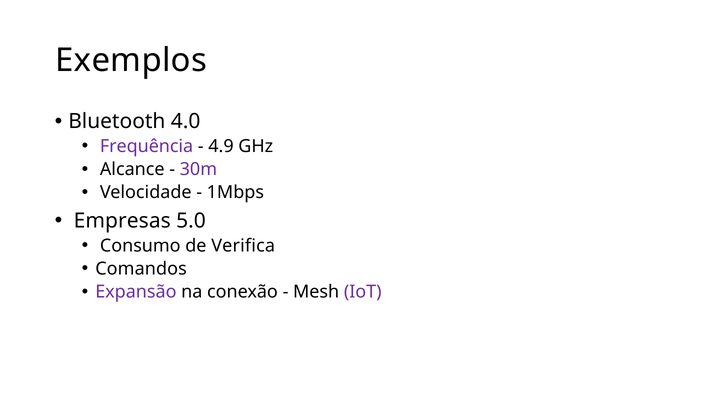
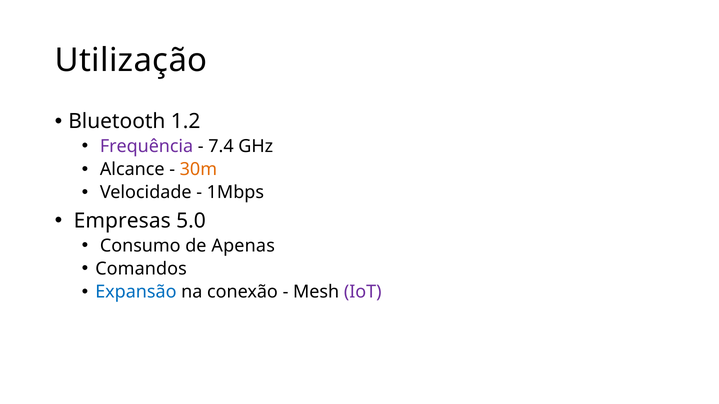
Exemplos: Exemplos -> Utilização
4.0: 4.0 -> 1.2
4.9: 4.9 -> 7.4
30m colour: purple -> orange
Verifica: Verifica -> Apenas
Expansão colour: purple -> blue
